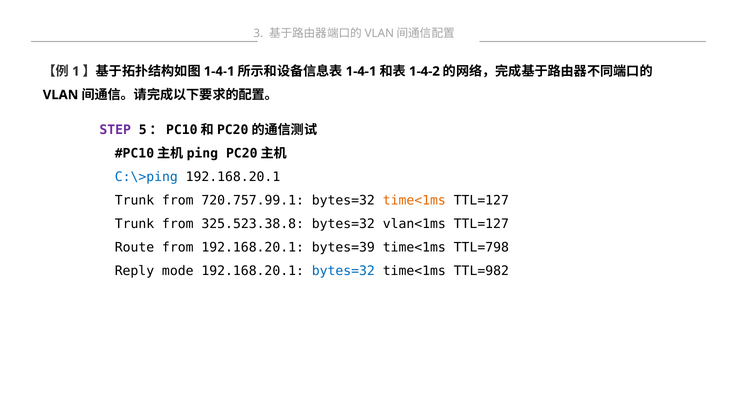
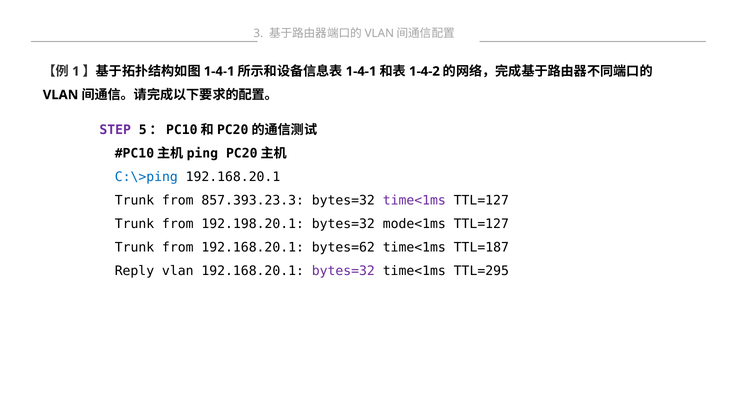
720.757.99.1: 720.757.99.1 -> 857.393.23.3
time<1ms at (414, 201) colour: orange -> purple
325.523.38.8: 325.523.38.8 -> 192.198.20.1
vlan<1ms: vlan<1ms -> mode<1ms
Route at (134, 248): Route -> Trunk
bytes=39: bytes=39 -> bytes=62
TTL=798: TTL=798 -> TTL=187
Reply mode: mode -> vlan
bytes=32 at (343, 272) colour: blue -> purple
TTL=982: TTL=982 -> TTL=295
